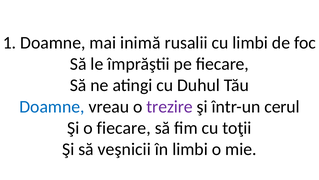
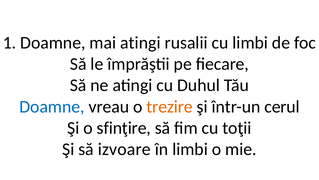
mai inimă: inimă -> atingi
trezire colour: purple -> orange
o fiecare: fiecare -> sfinţire
veşnicii: veşnicii -> izvoare
